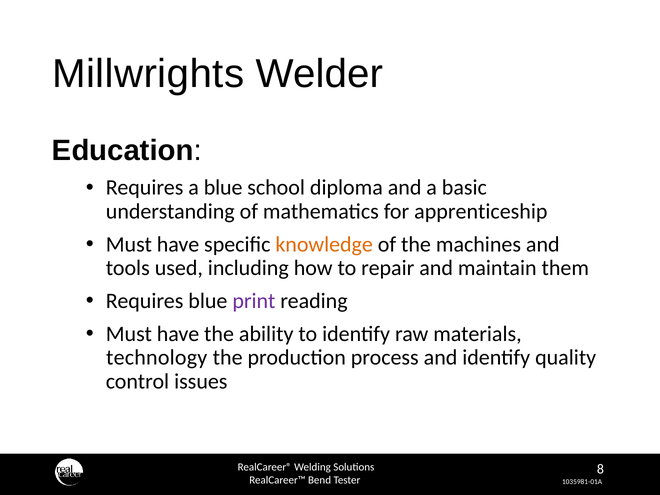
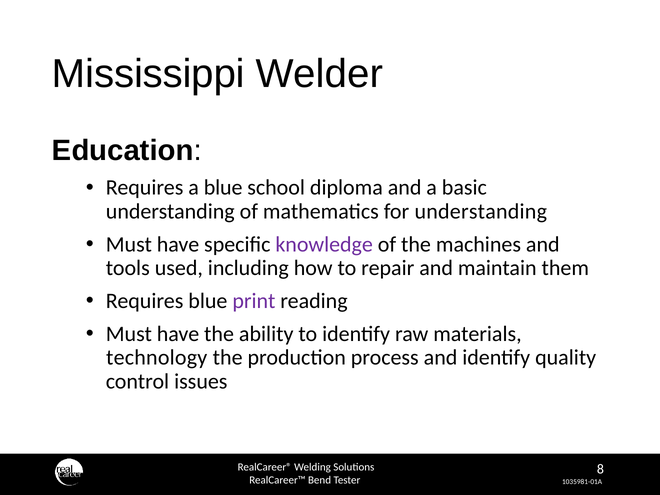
Millwrights: Millwrights -> Mississippi
for apprenticeship: apprenticeship -> understanding
knowledge colour: orange -> purple
